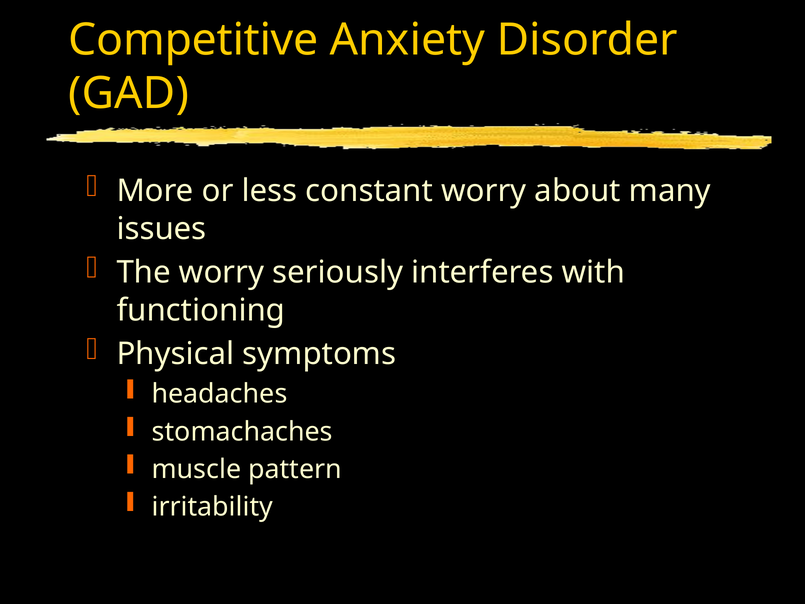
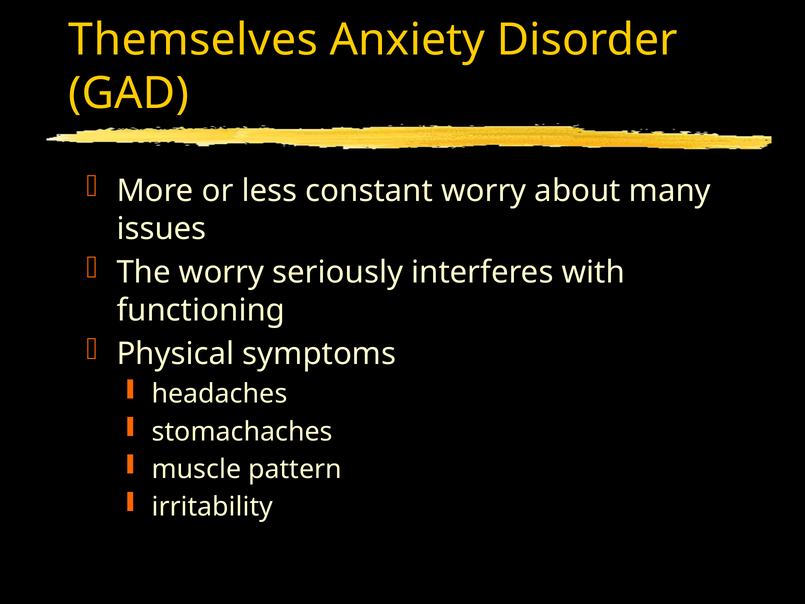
Competitive: Competitive -> Themselves
